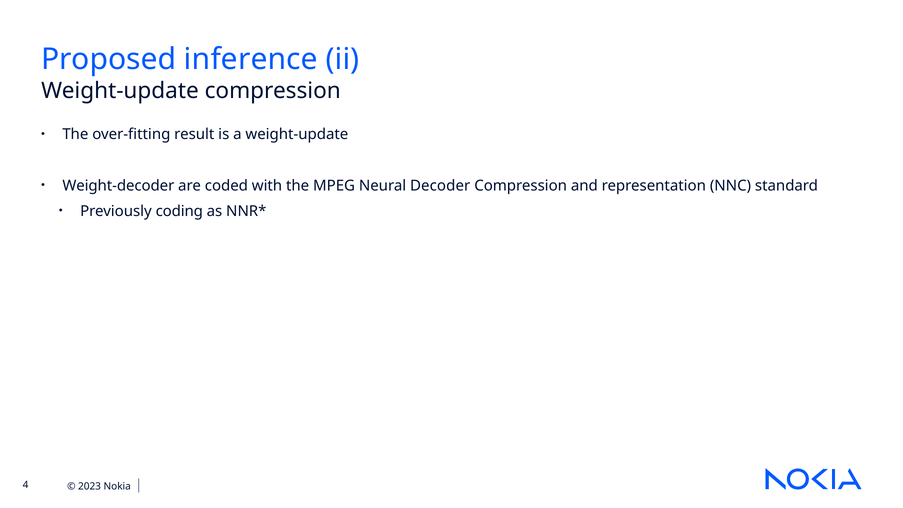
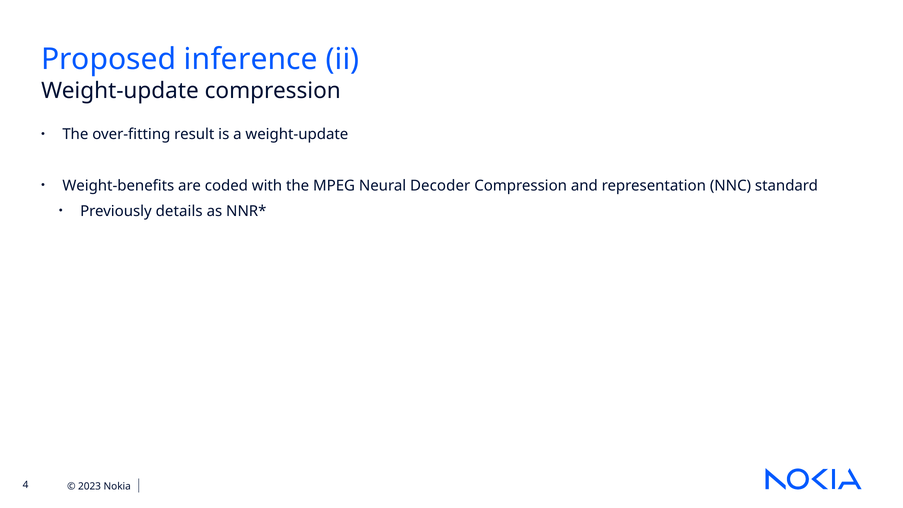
Weight-decoder: Weight-decoder -> Weight-benefits
coding: coding -> details
